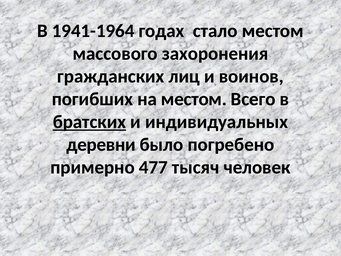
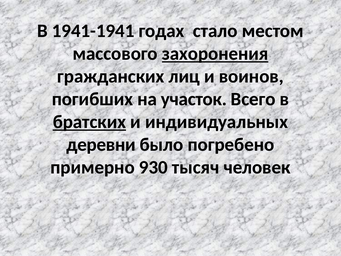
1941-1964: 1941-1964 -> 1941-1941
захоронения underline: none -> present
на местом: местом -> участок
477: 477 -> 930
